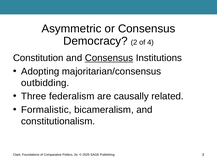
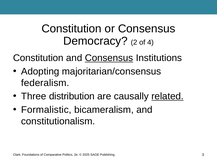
Asymmetric at (72, 29): Asymmetric -> Constitution
outbidding: outbidding -> federalism
federalism: federalism -> distribution
related underline: none -> present
